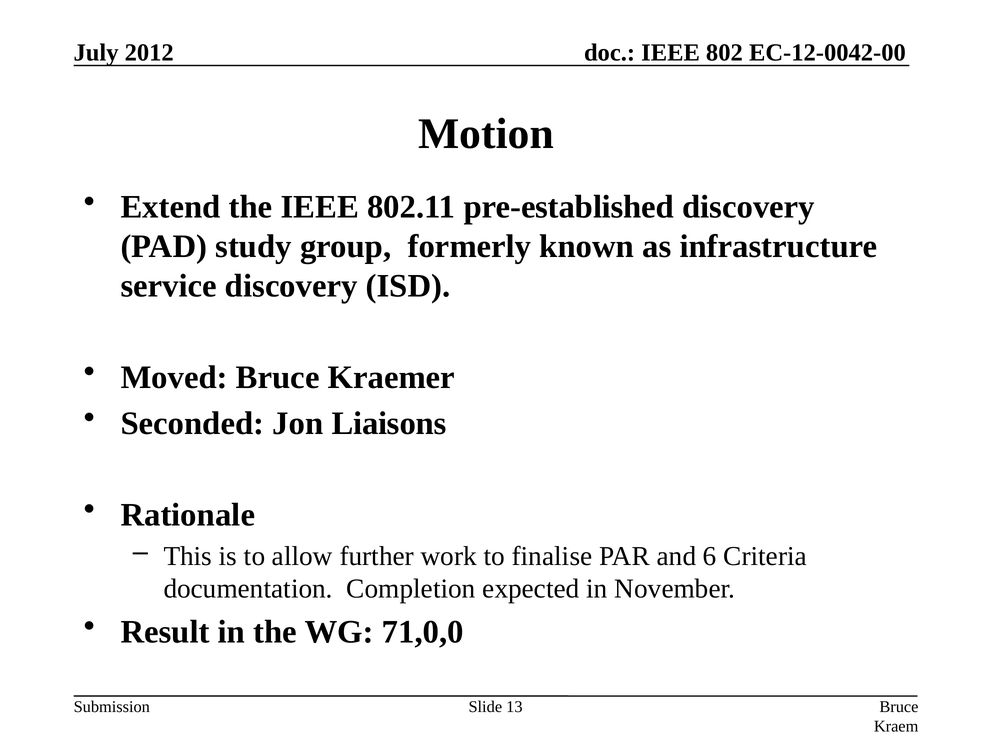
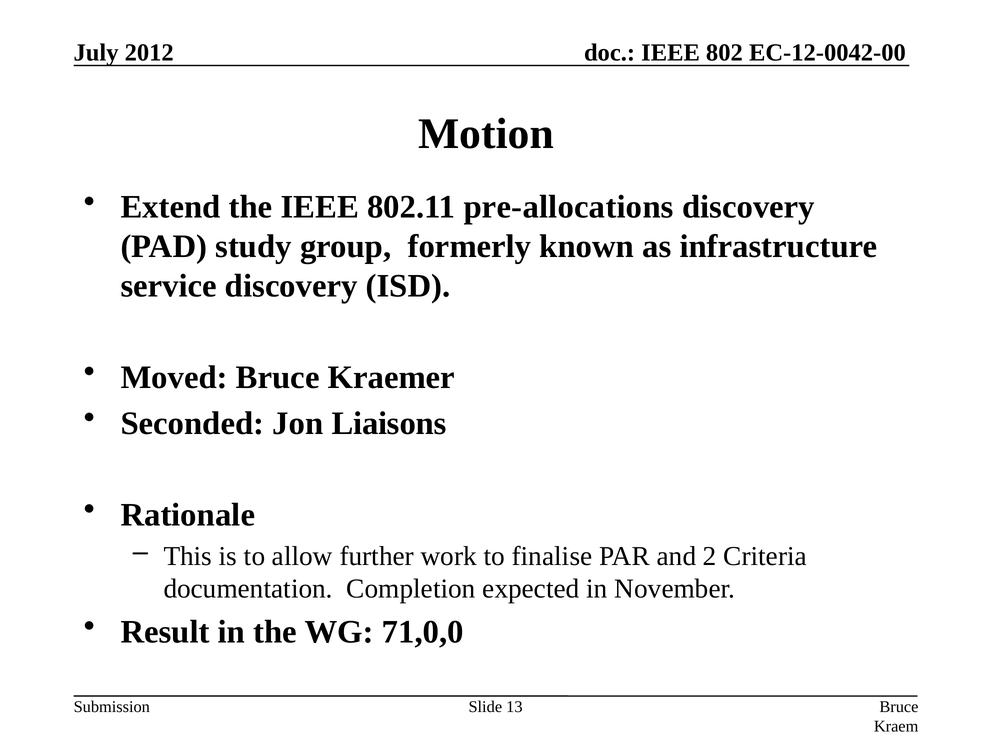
pre-established: pre-established -> pre-allocations
6: 6 -> 2
